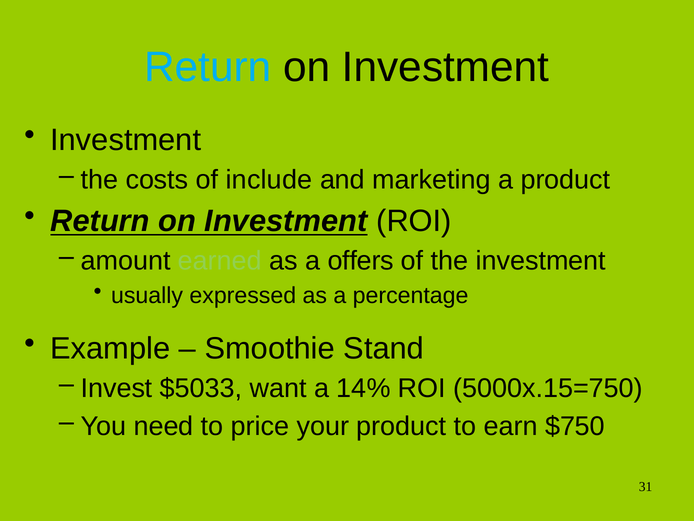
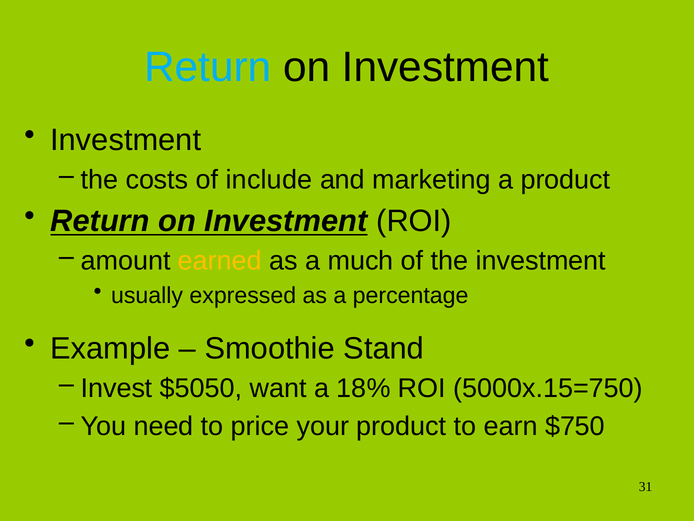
earned colour: light green -> yellow
offers: offers -> much
$5033: $5033 -> $5050
14%: 14% -> 18%
